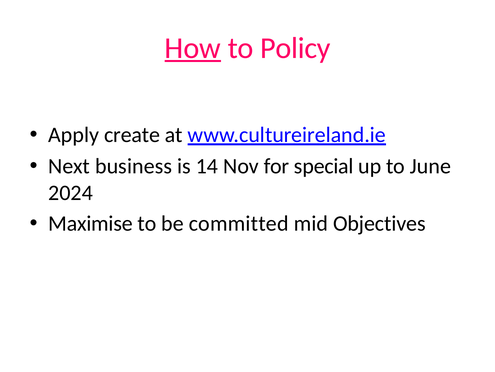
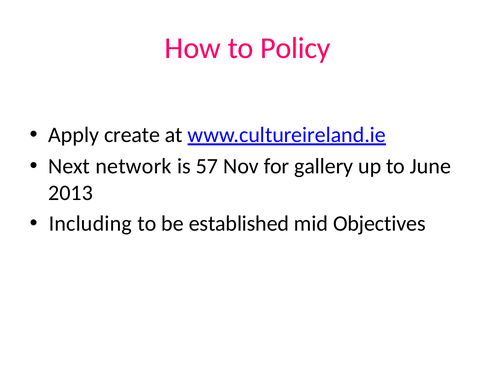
How underline: present -> none
business: business -> network
14: 14 -> 57
special: special -> gallery
2024: 2024 -> 2013
Maximise: Maximise -> Including
committed: committed -> established
